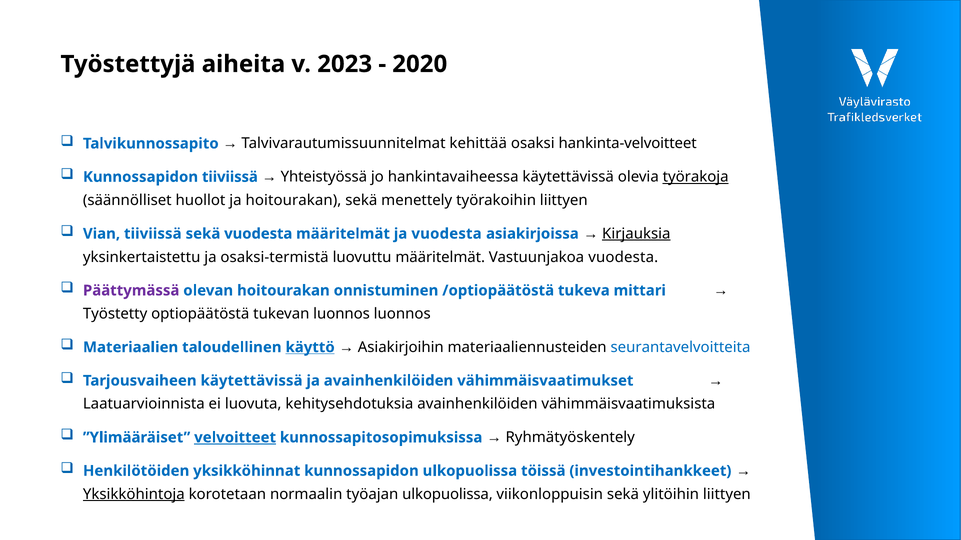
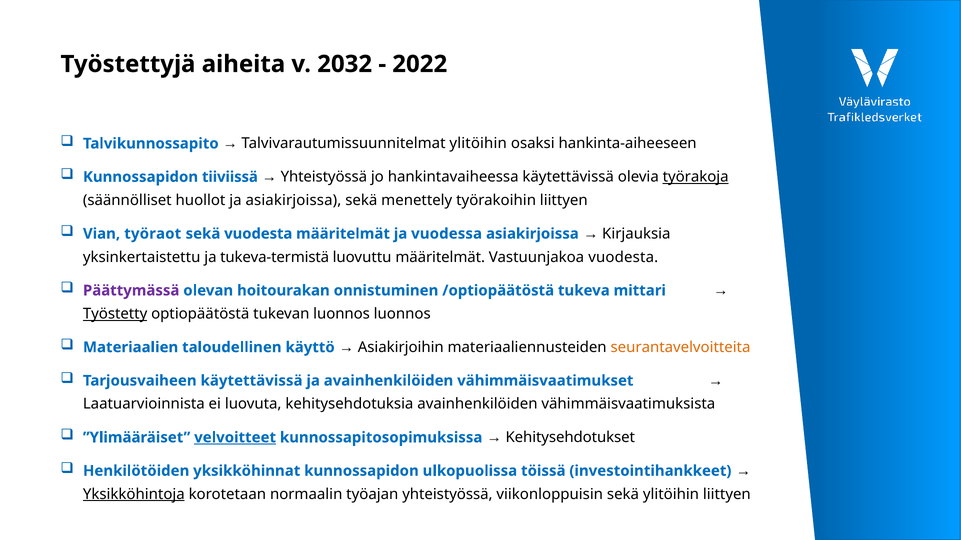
2023: 2023 -> 2032
2020: 2020 -> 2022
Talvivarautumissuunnitelmat kehittää: kehittää -> ylitöihin
hankinta-velvoitteet: hankinta-velvoitteet -> hankinta-aiheeseen
ja hoitourakan: hoitourakan -> asiakirjoissa
Vian tiiviissä: tiiviissä -> työraot
ja vuodesta: vuodesta -> vuodessa
Kirjauksia underline: present -> none
osaksi-termistä: osaksi-termistä -> tukeva-termistä
Työstetty underline: none -> present
käyttö underline: present -> none
seurantavelvoitteita colour: blue -> orange
Ryhmätyöskentely: Ryhmätyöskentely -> Kehitysehdotukset
työajan ulkopuolissa: ulkopuolissa -> yhteistyössä
